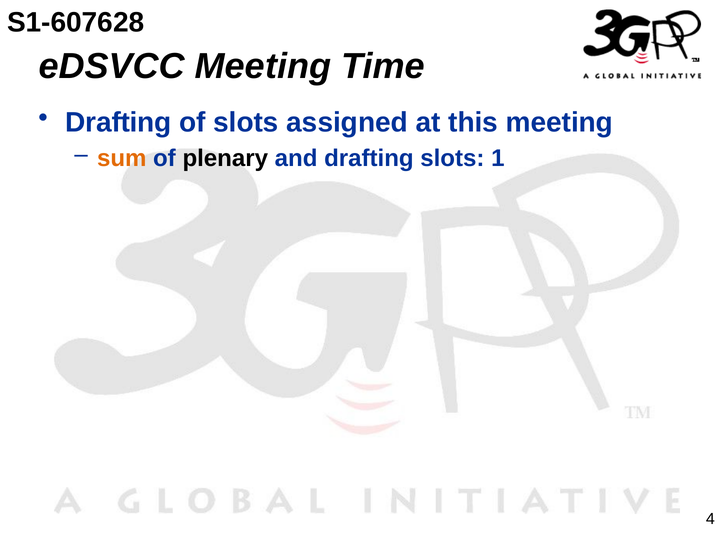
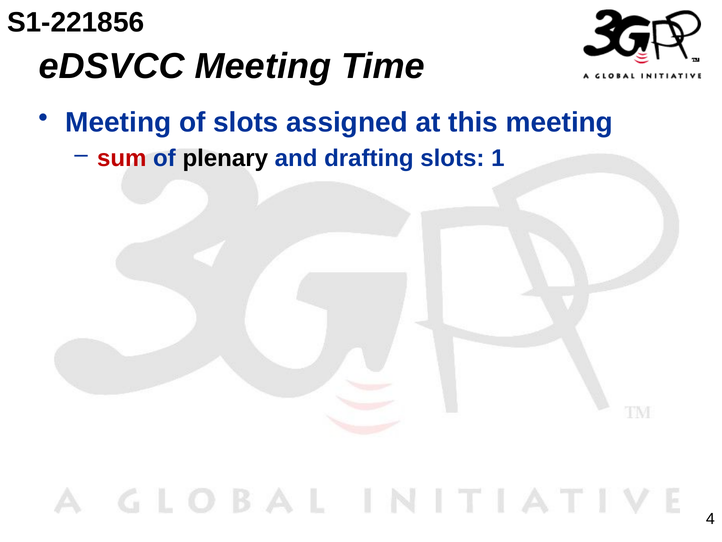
S1-607628: S1-607628 -> S1-221856
Drafting at (118, 122): Drafting -> Meeting
sum colour: orange -> red
